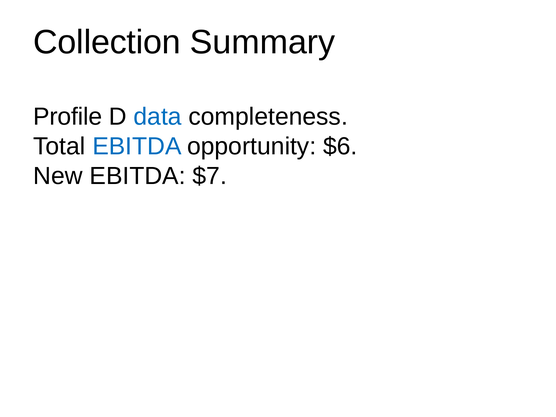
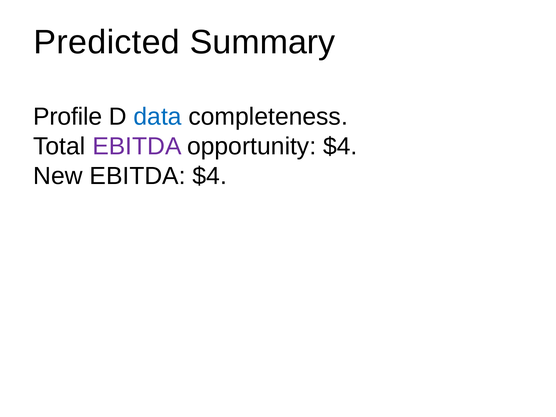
Collection: Collection -> Predicted
EBITDA at (137, 146) colour: blue -> purple
opportunity $6: $6 -> $4
EBITDA $7: $7 -> $4
